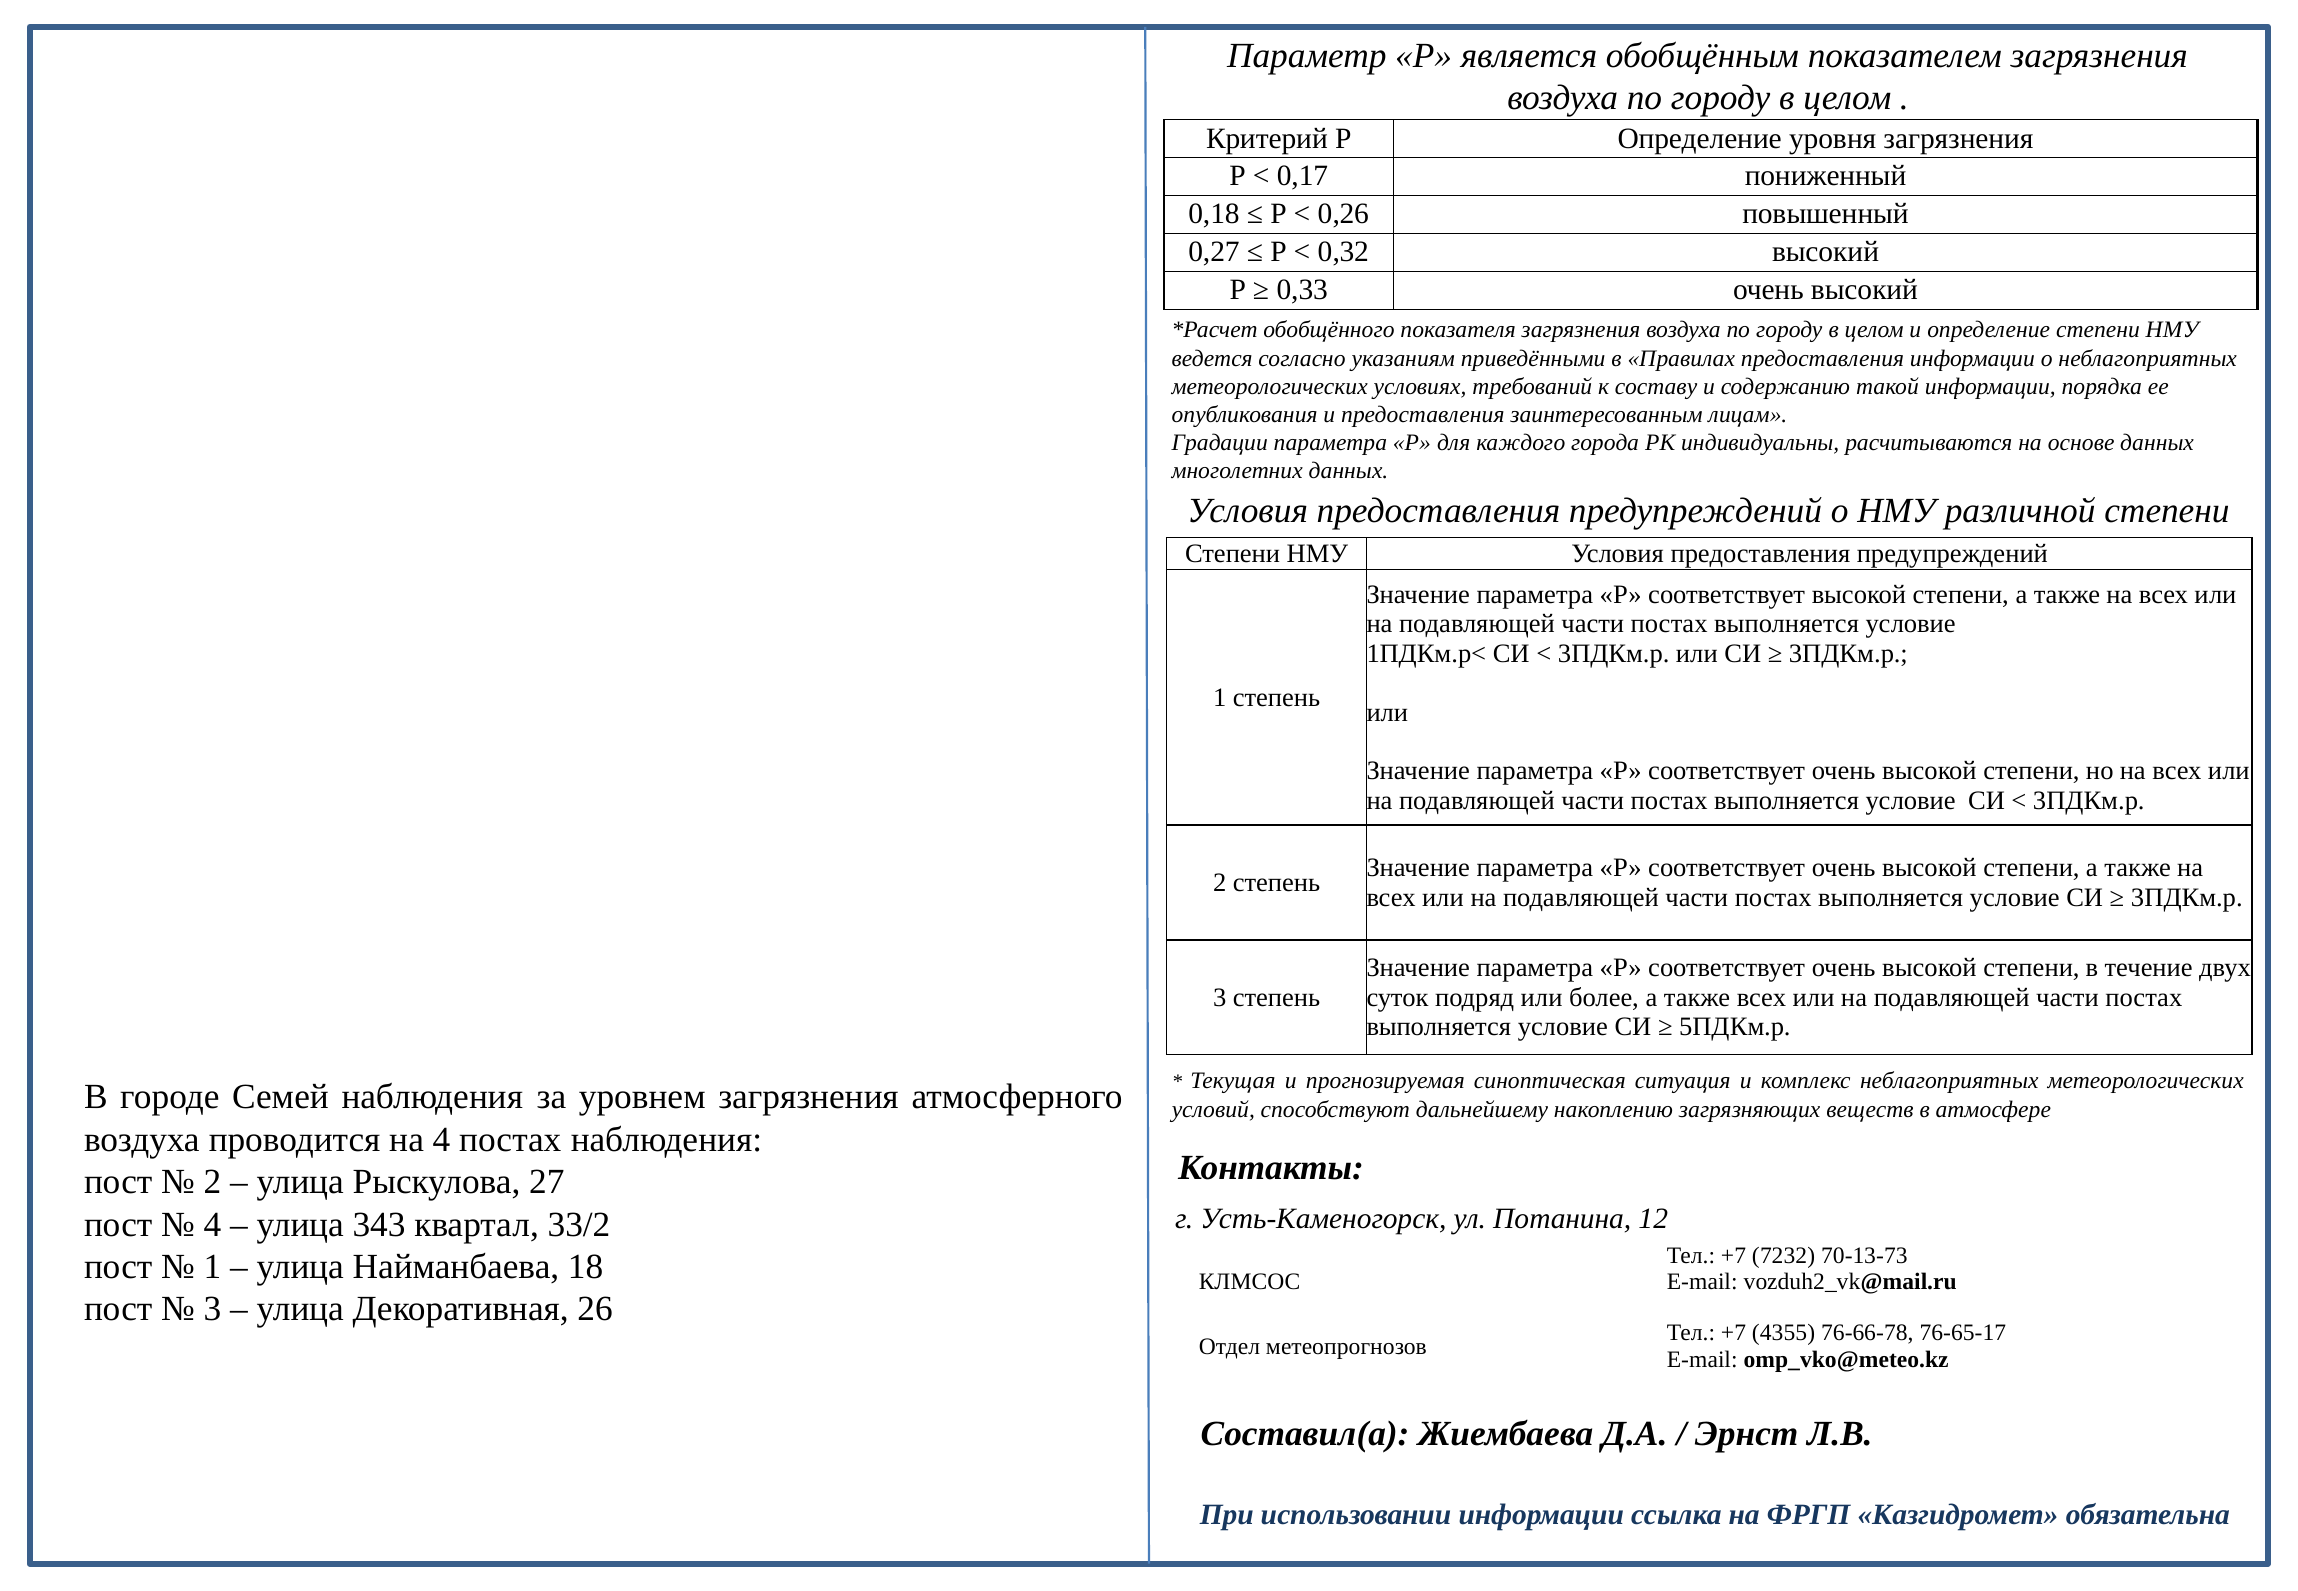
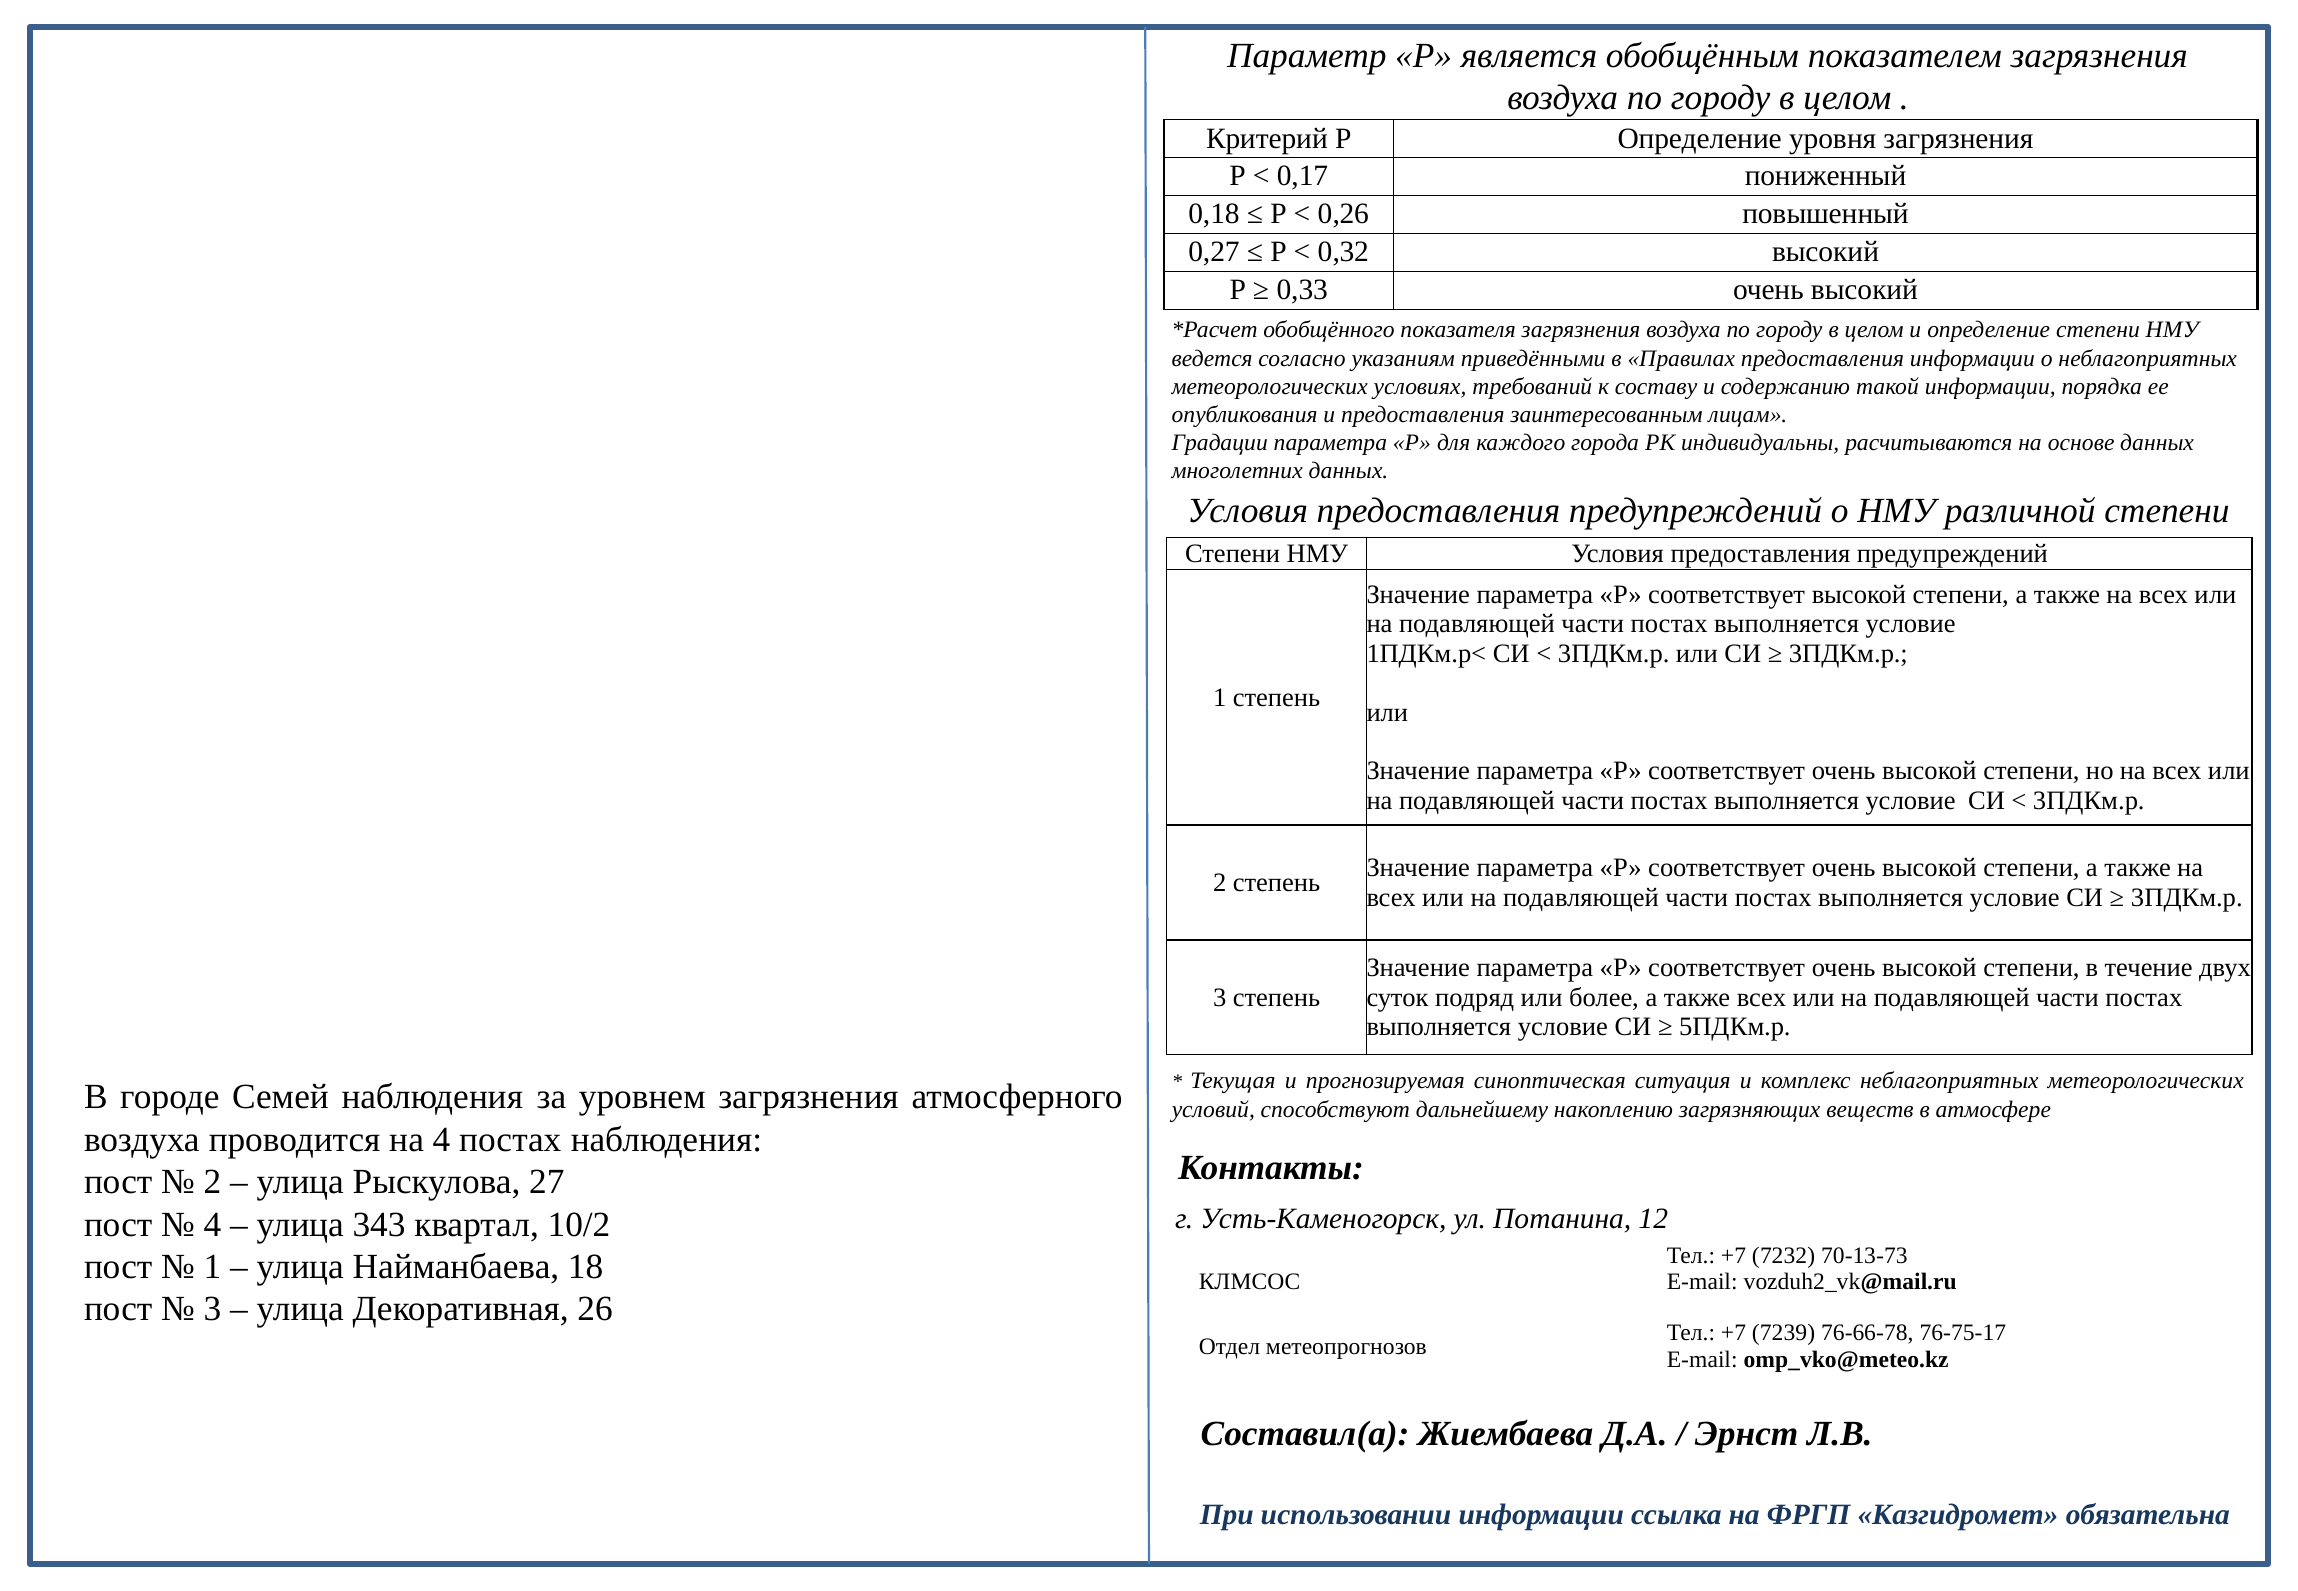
33/2: 33/2 -> 10/2
4355: 4355 -> 7239
76-65-17: 76-65-17 -> 76-75-17
